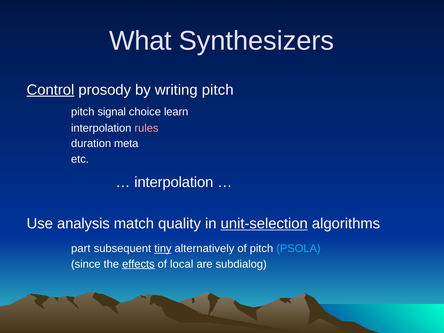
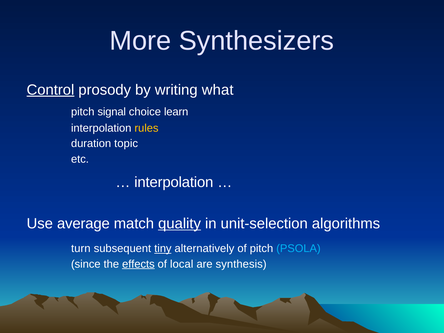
What: What -> More
writing pitch: pitch -> what
rules colour: pink -> yellow
meta: meta -> topic
analysis: analysis -> average
quality underline: none -> present
unit-selection underline: present -> none
part: part -> turn
subdialog: subdialog -> synthesis
